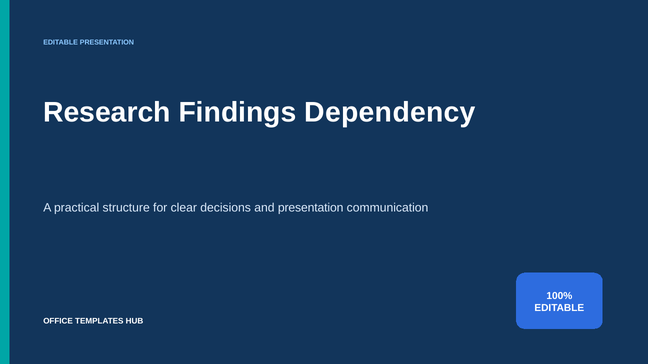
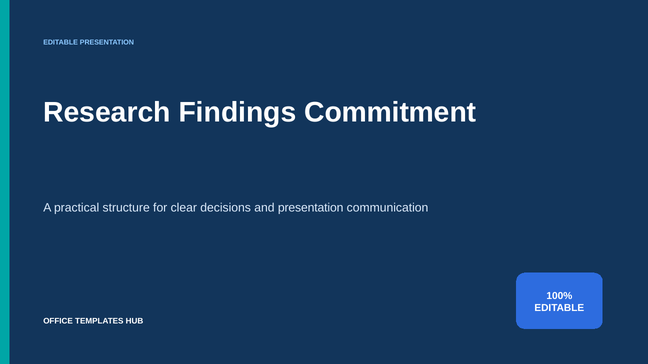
Dependency: Dependency -> Commitment
